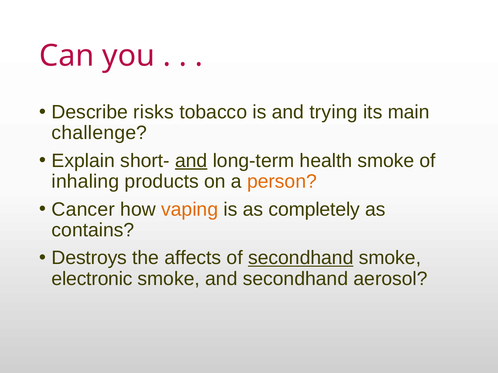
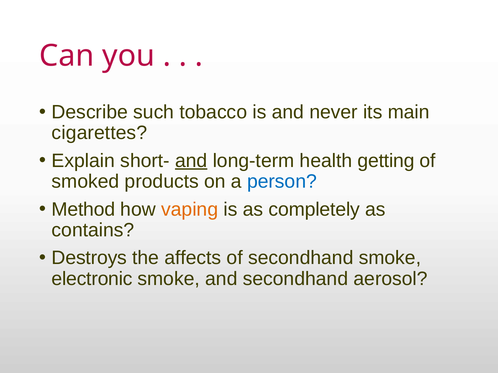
risks: risks -> such
trying: trying -> never
challenge: challenge -> cigarettes
health smoke: smoke -> getting
inhaling: inhaling -> smoked
person colour: orange -> blue
Cancer: Cancer -> Method
secondhand at (301, 258) underline: present -> none
